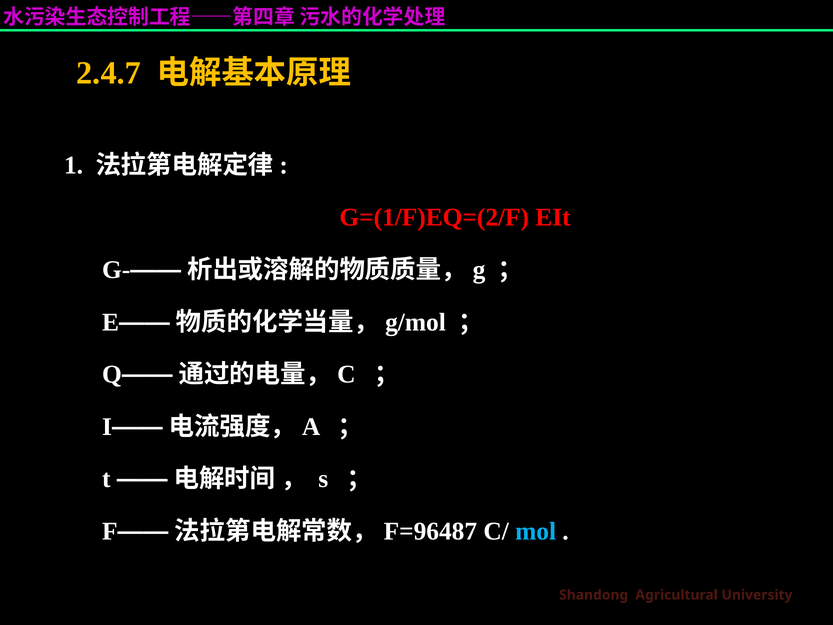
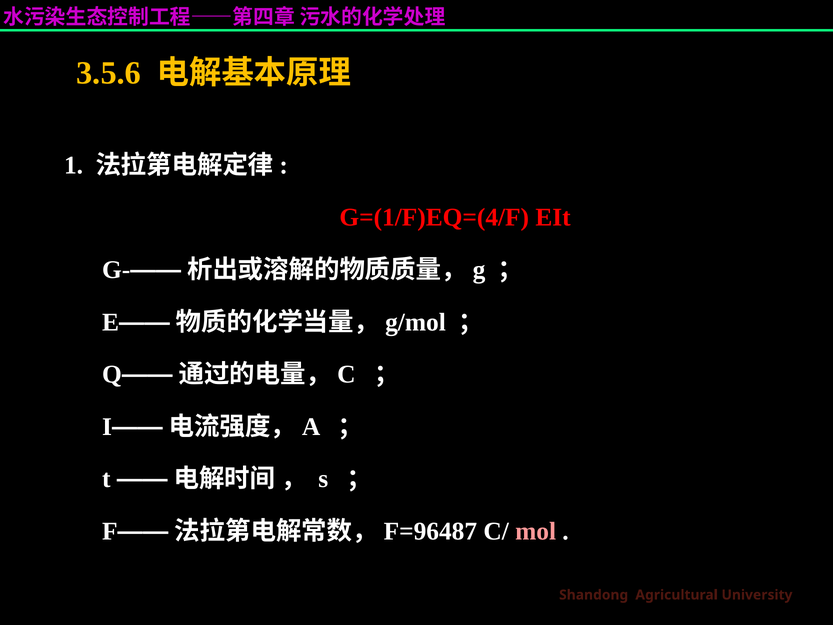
2.4.7: 2.4.7 -> 3.5.6
G=(1/F)EQ=(2/F: G=(1/F)EQ=(2/F -> G=(1/F)EQ=(4/F
mol colour: light blue -> pink
